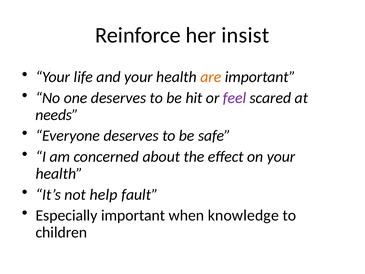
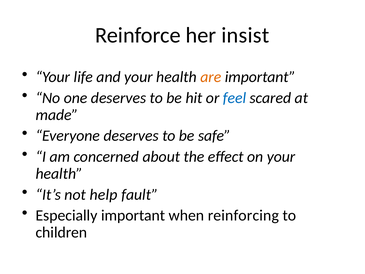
feel colour: purple -> blue
needs: needs -> made
knowledge: knowledge -> reinforcing
